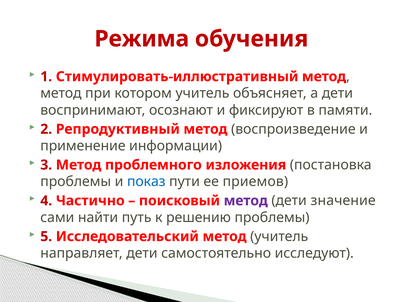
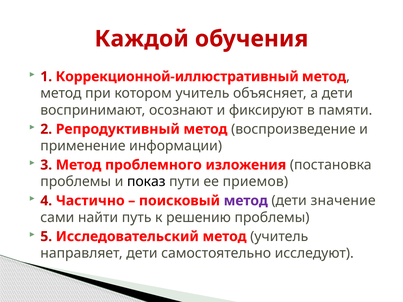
Режима: Режима -> Каждой
Стимулировать-иллюстративный: Стимулировать-иллюстративный -> Коррекционной-иллюстративный
показ colour: blue -> black
